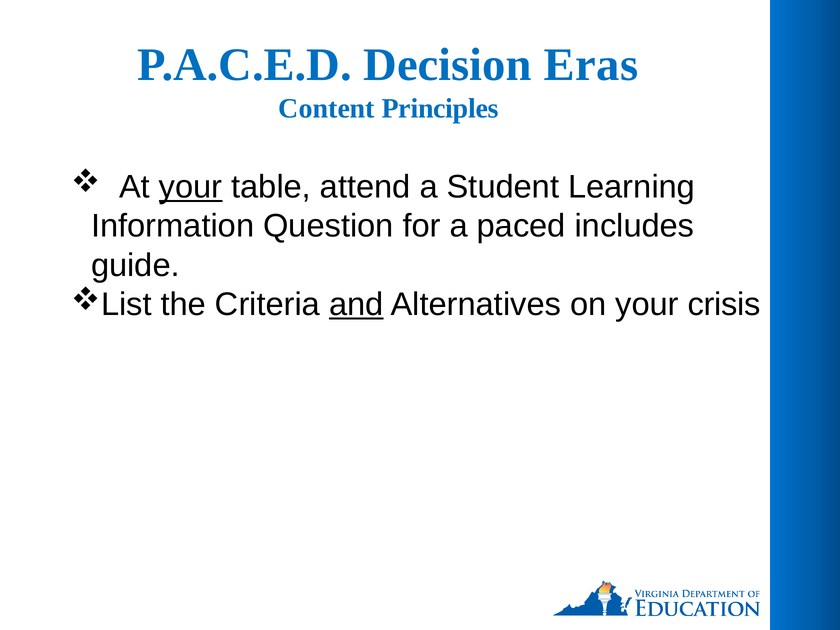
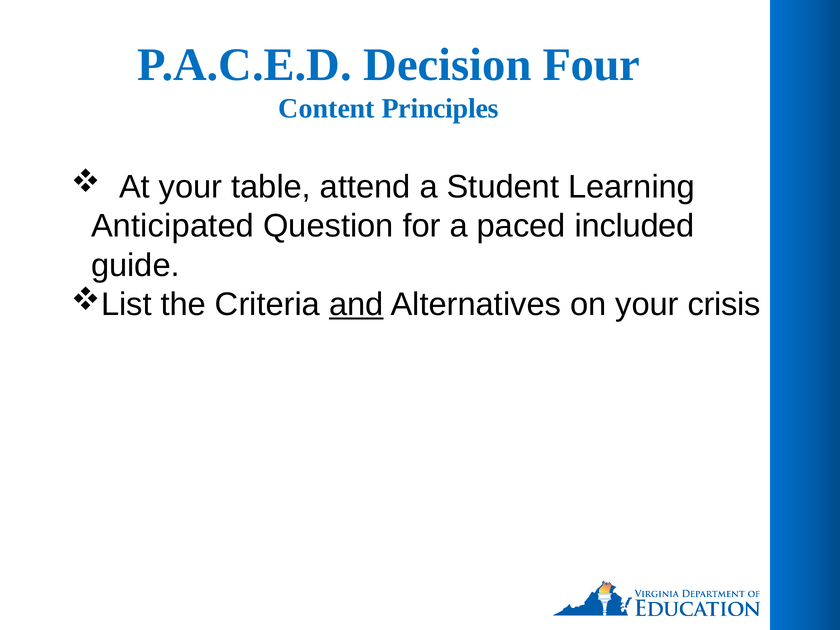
Eras: Eras -> Four
your at (191, 187) underline: present -> none
Information: Information -> Anticipated
includes: includes -> included
